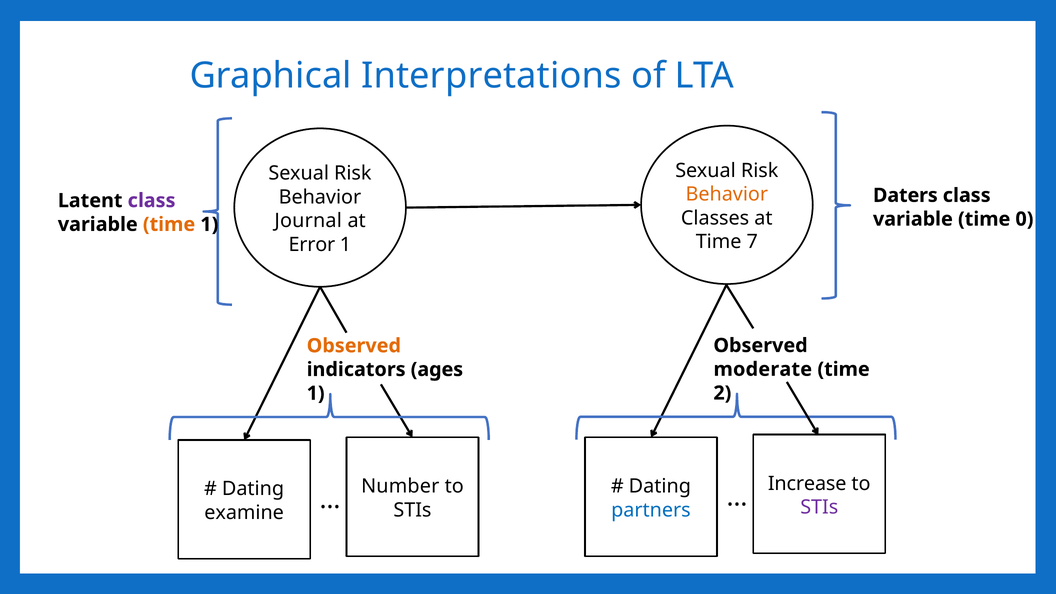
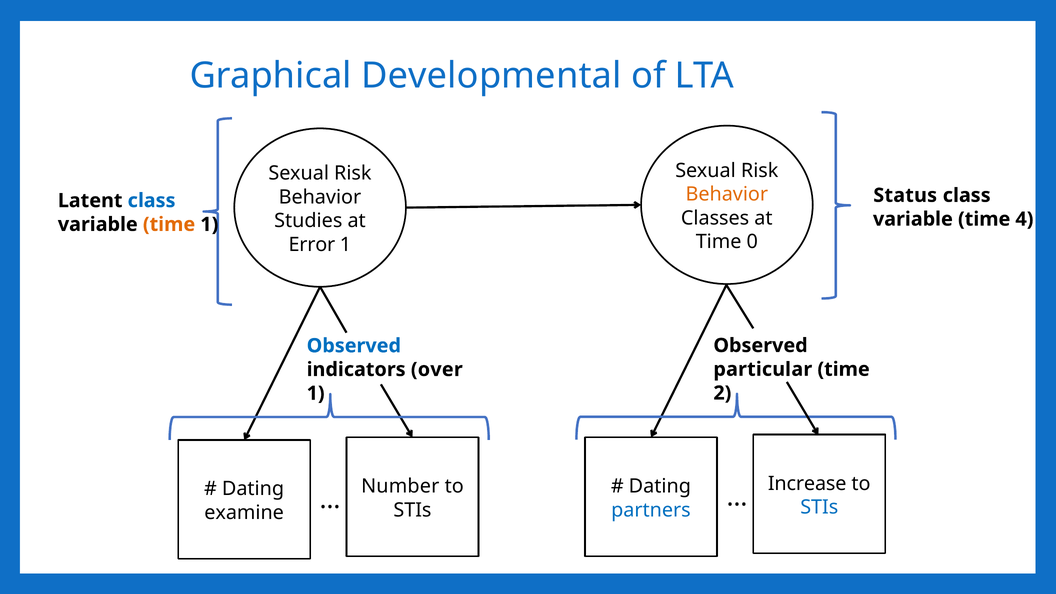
Interpretations: Interpretations -> Developmental
Daters: Daters -> Status
class at (152, 201) colour: purple -> blue
Journal: Journal -> Studies
0: 0 -> 4
7: 7 -> 0
Observed at (354, 346) colour: orange -> blue
moderate: moderate -> particular
ages: ages -> over
STIs at (819, 507) colour: purple -> blue
